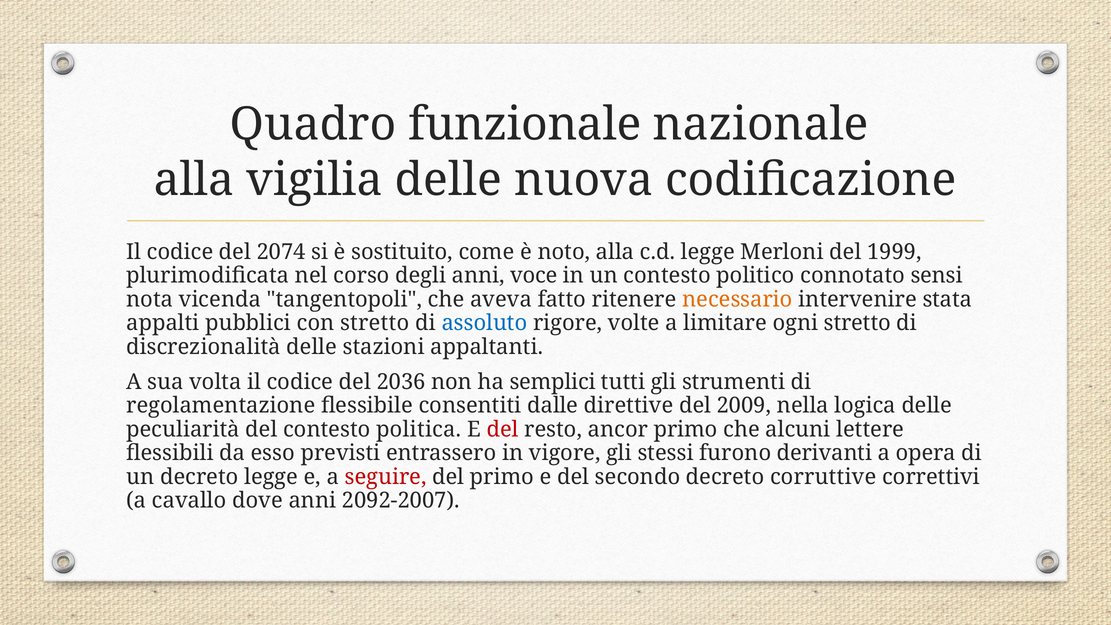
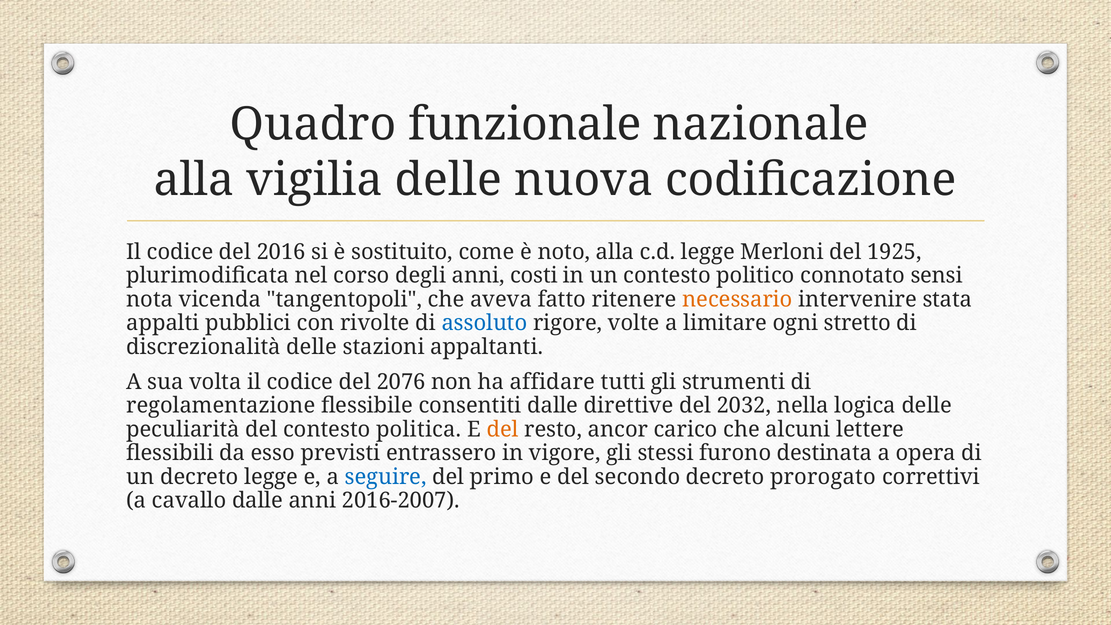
2074: 2074 -> 2016
1999: 1999 -> 1925
voce: voce -> costi
con stretto: stretto -> rivolte
2036: 2036 -> 2076
semplici: semplici -> affidare
2009: 2009 -> 2032
del at (503, 429) colour: red -> orange
ancor primo: primo -> carico
derivanti: derivanti -> destinata
seguire colour: red -> blue
corruttive: corruttive -> prorogato
cavallo dove: dove -> dalle
2092-2007: 2092-2007 -> 2016-2007
